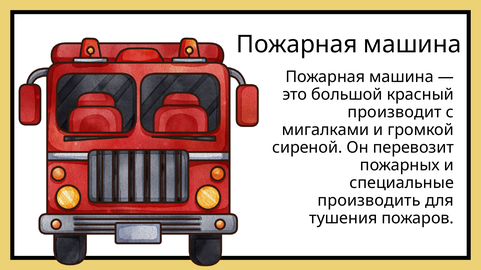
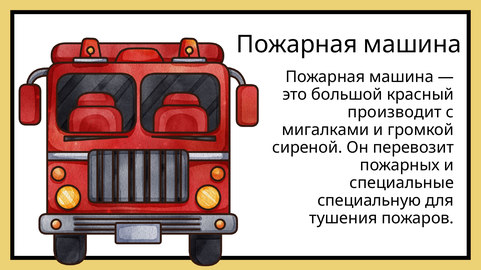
производить: производить -> специальную
